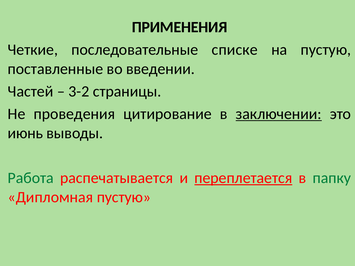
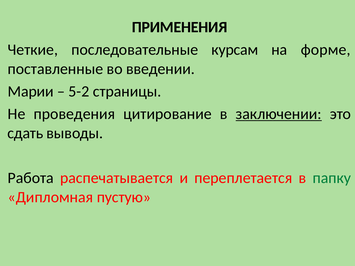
списке: списке -> курсам
на пустую: пустую -> форме
Частей: Частей -> Марии
3-2: 3-2 -> 5-2
июнь: июнь -> сдать
Работа colour: green -> black
переплетается underline: present -> none
